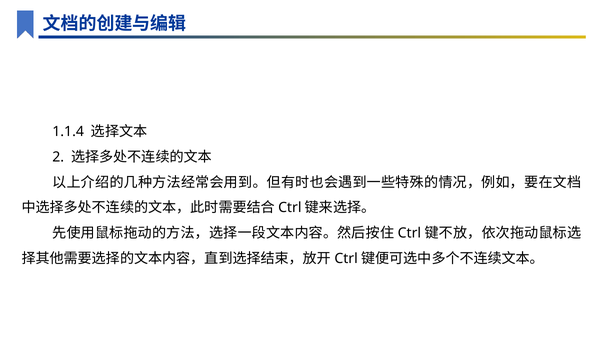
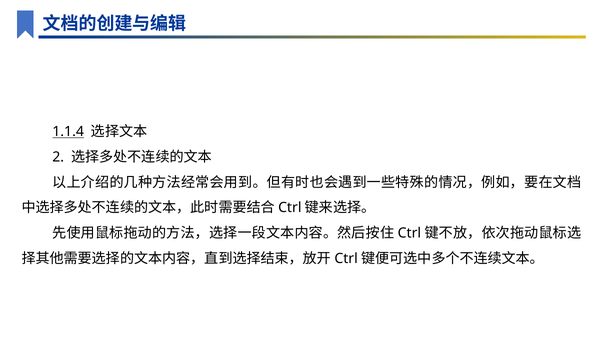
1.1.4 underline: none -> present
